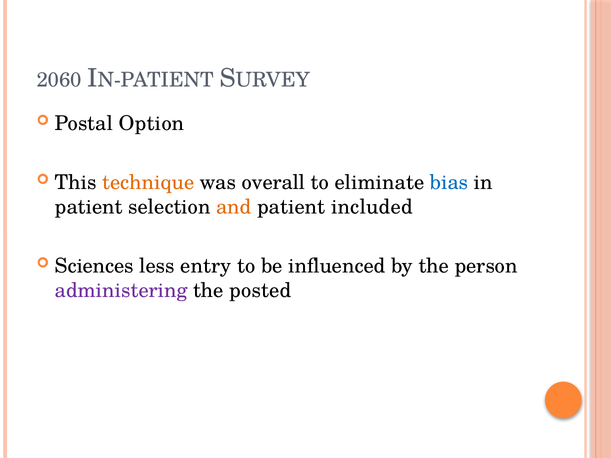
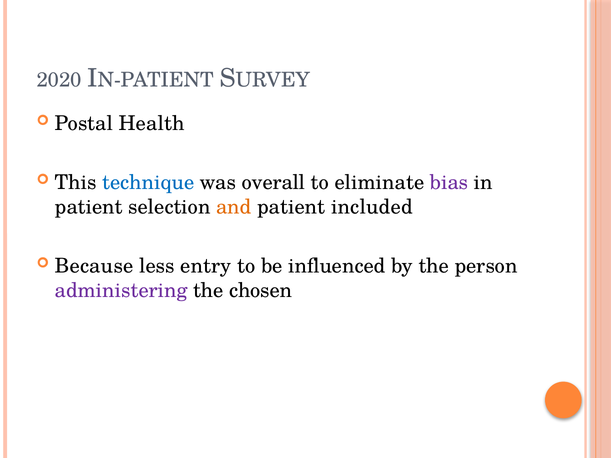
2060: 2060 -> 2020
Option: Option -> Health
technique colour: orange -> blue
bias colour: blue -> purple
Sciences: Sciences -> Because
posted: posted -> chosen
